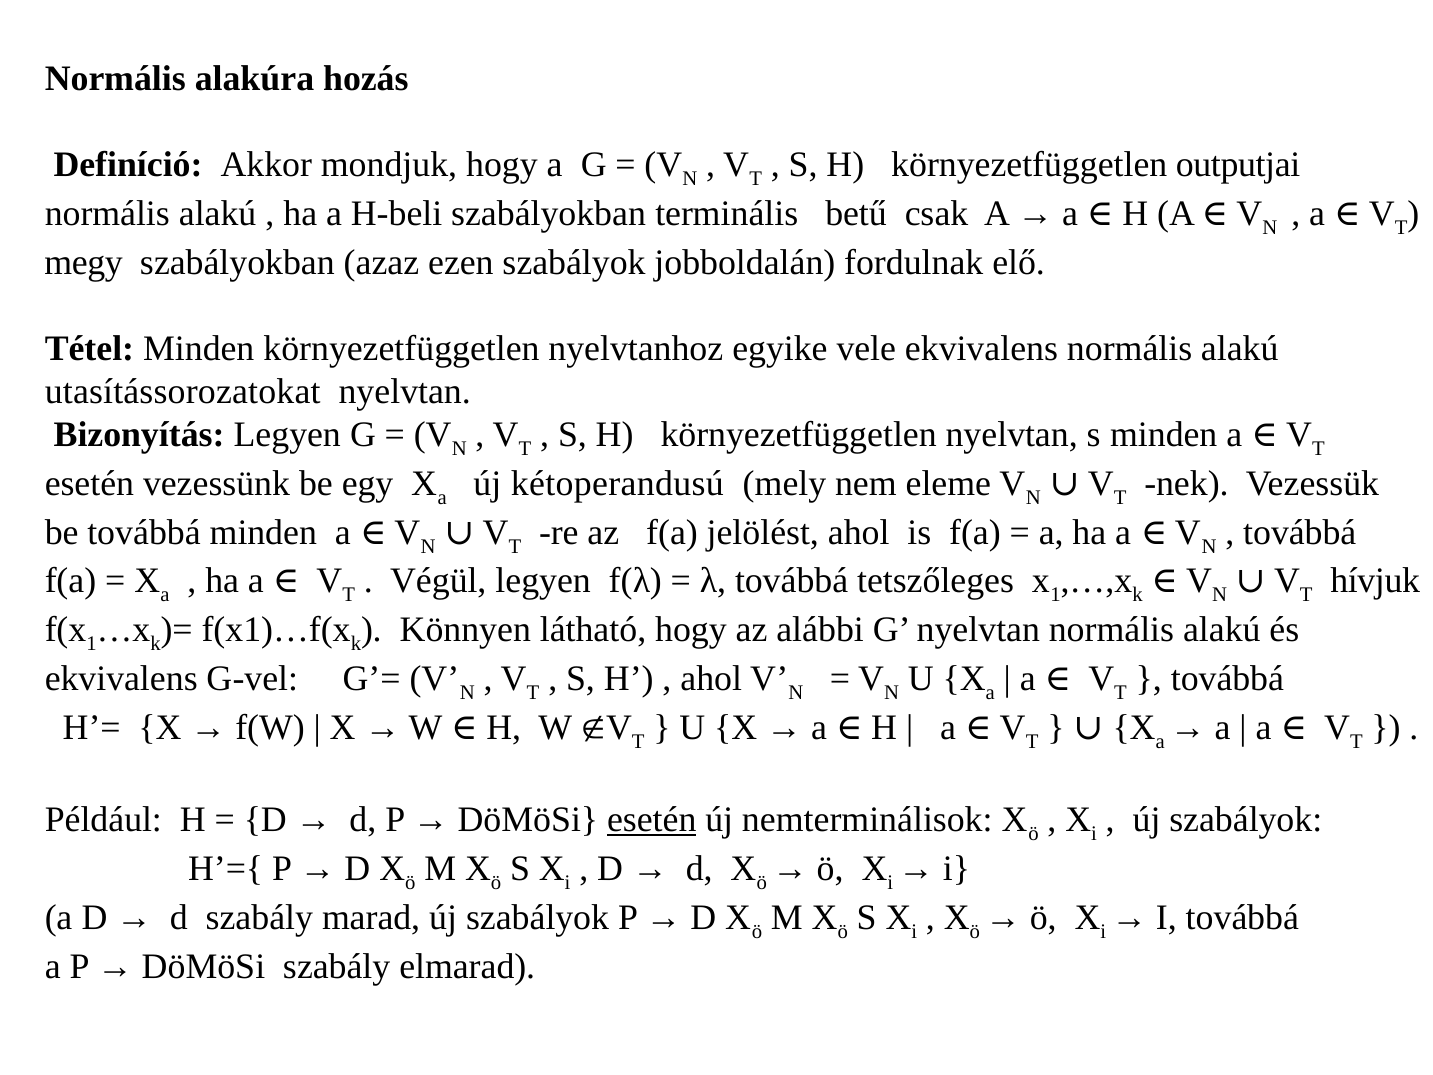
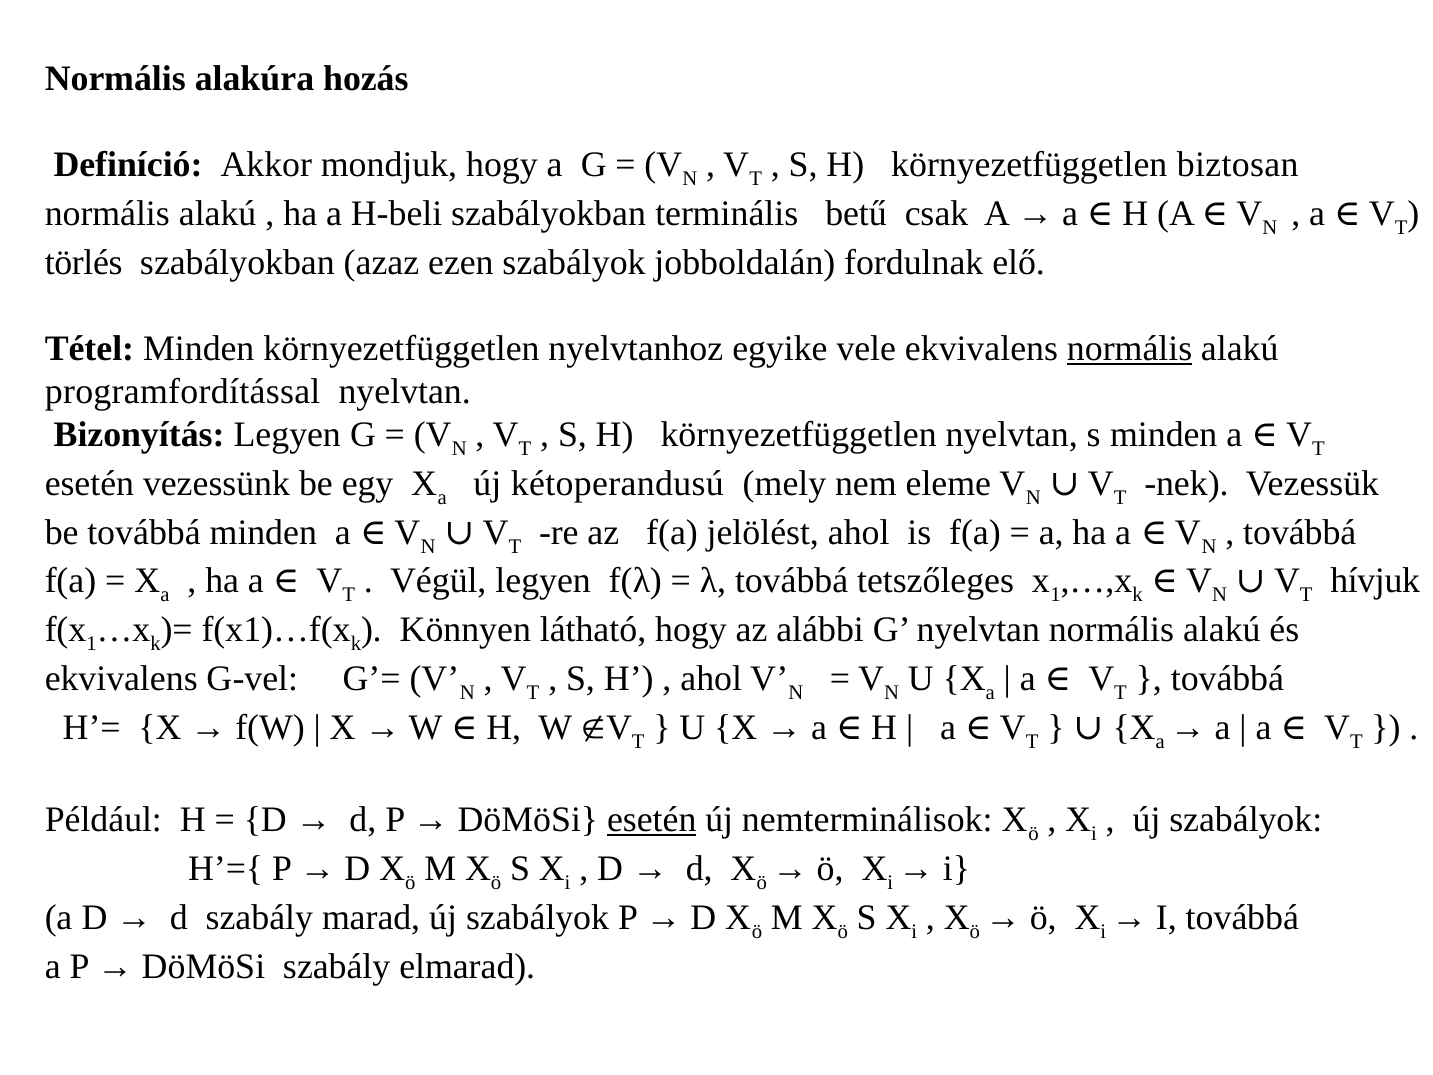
outputjai: outputjai -> biztosan
megy: megy -> törlés
normális at (1130, 348) underline: none -> present
utasítássorozatokat: utasítássorozatokat -> programfordítással
